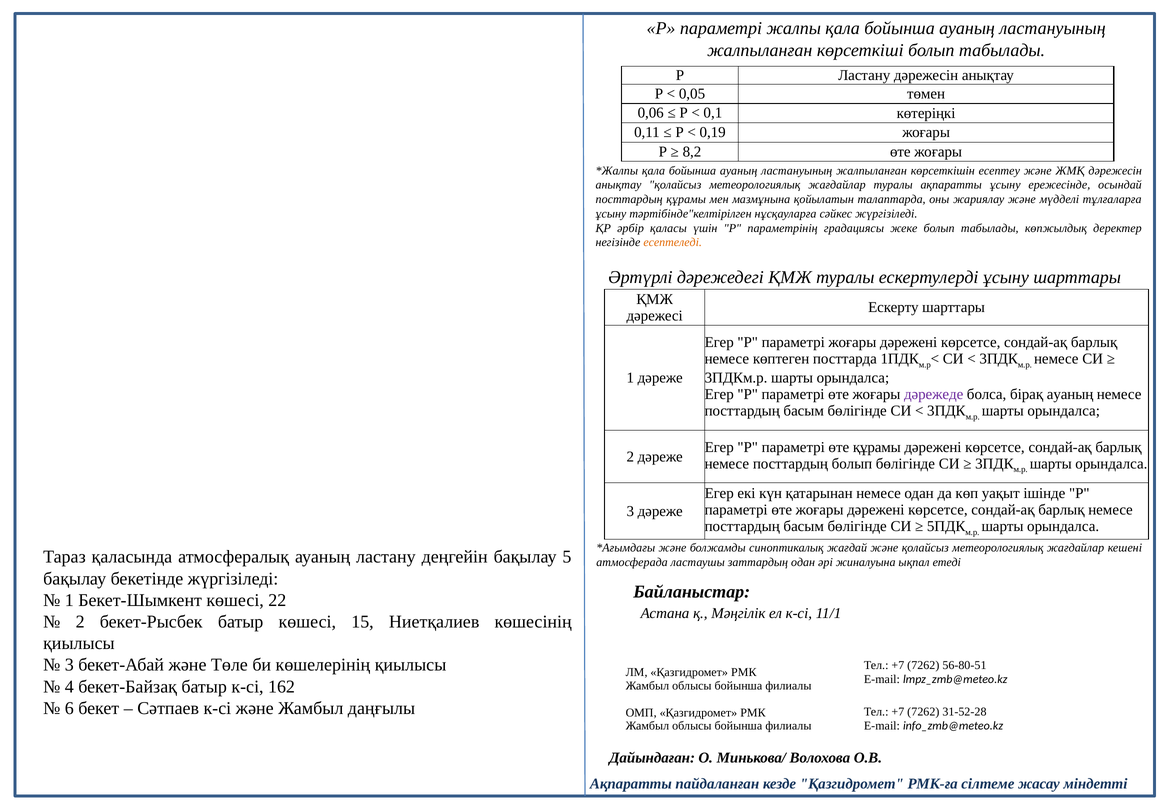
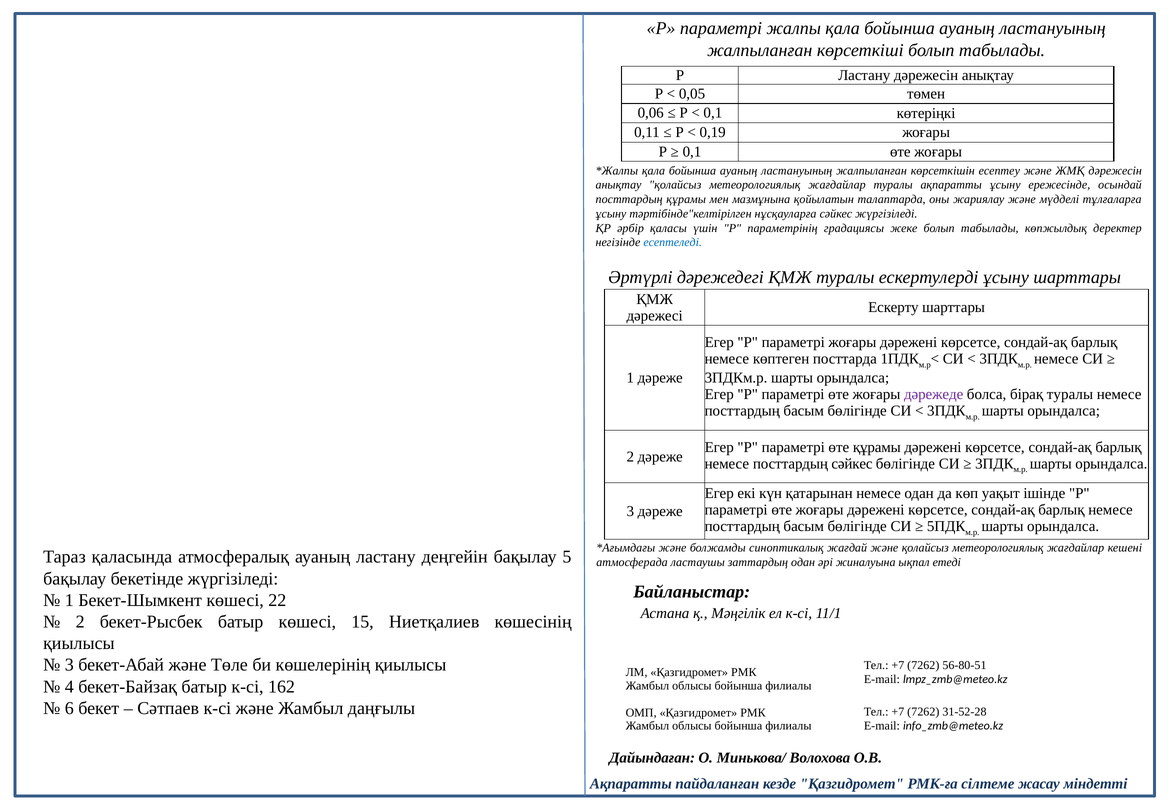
8,2 at (692, 152): 8,2 -> 0,1
есептеледі colour: orange -> blue
бірақ ауаның: ауаның -> туралы
посттардың болып: болып -> сәйкес
